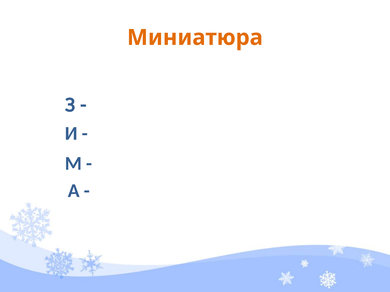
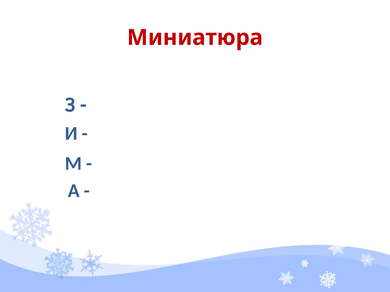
Миниатюра colour: orange -> red
